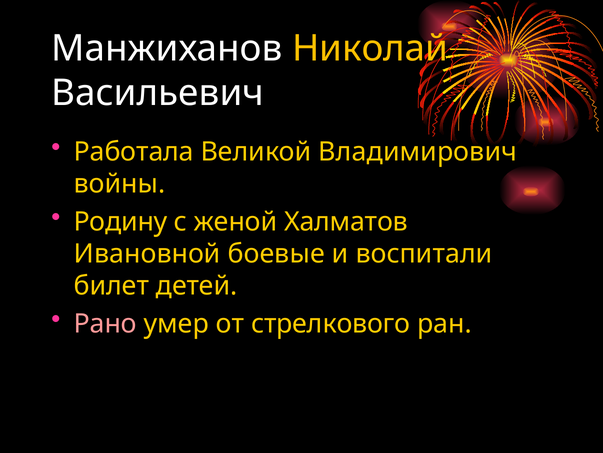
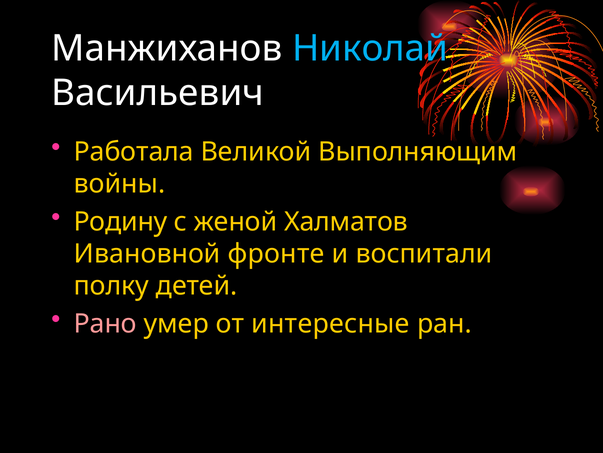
Николай colour: yellow -> light blue
Владимирович: Владимирович -> Выполняющим
боевые: боевые -> фронте
билет: билет -> полку
стрелкового: стрелкового -> интересные
